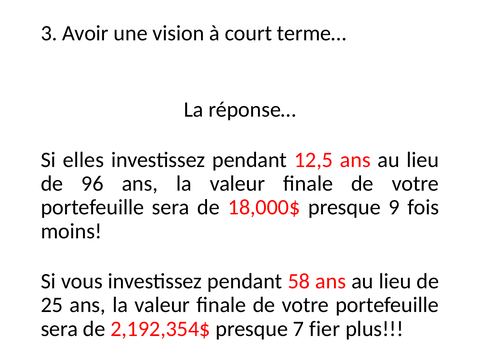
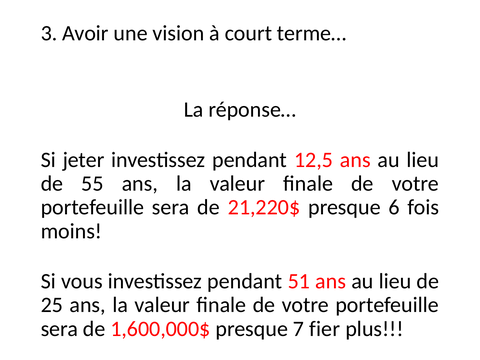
elles: elles -> jeter
96: 96 -> 55
18,000$: 18,000$ -> 21,220$
9: 9 -> 6
58: 58 -> 51
2,192,354$: 2,192,354$ -> 1,600,000$
